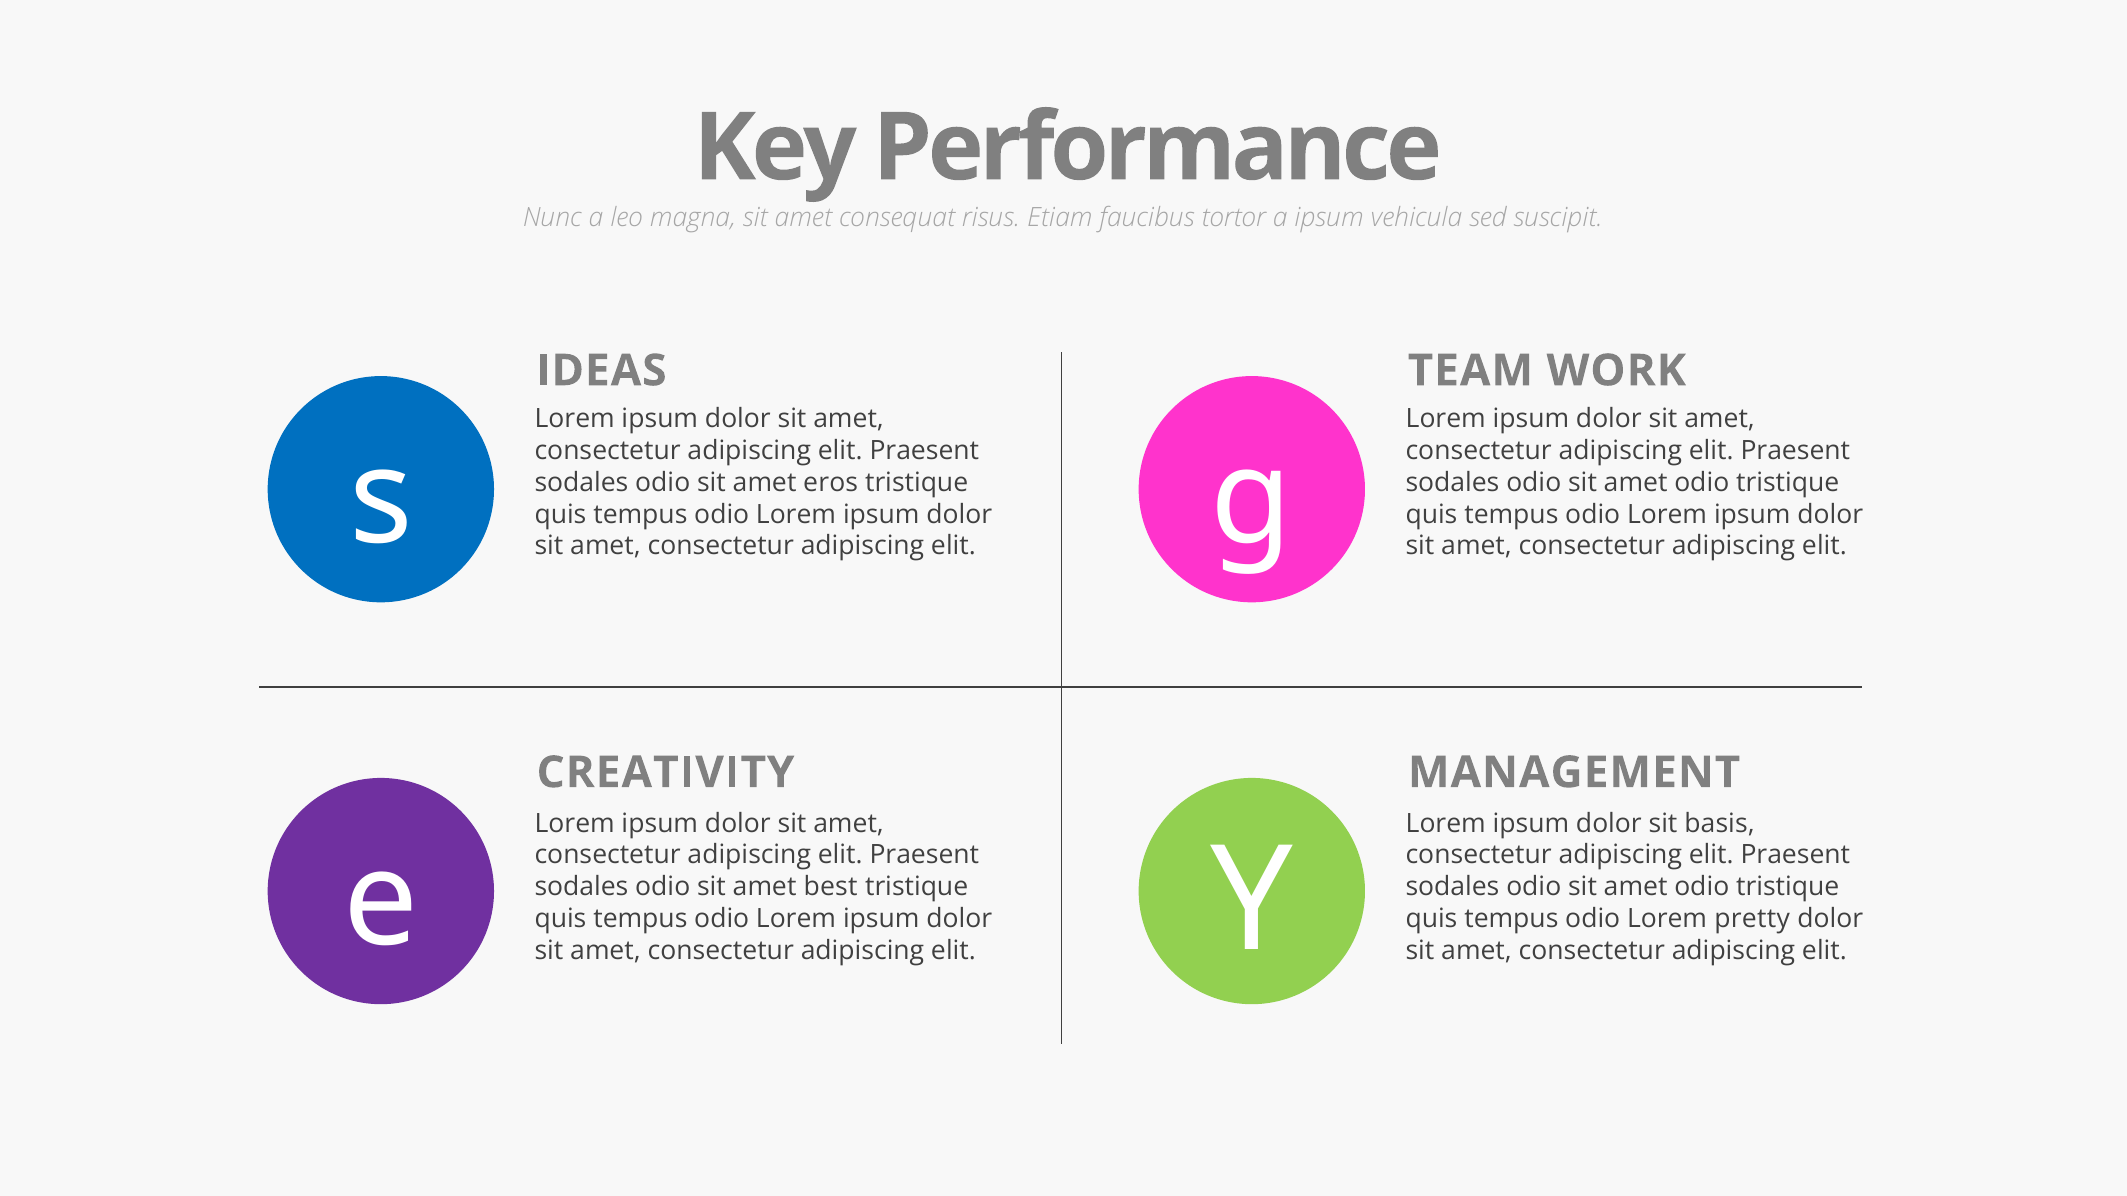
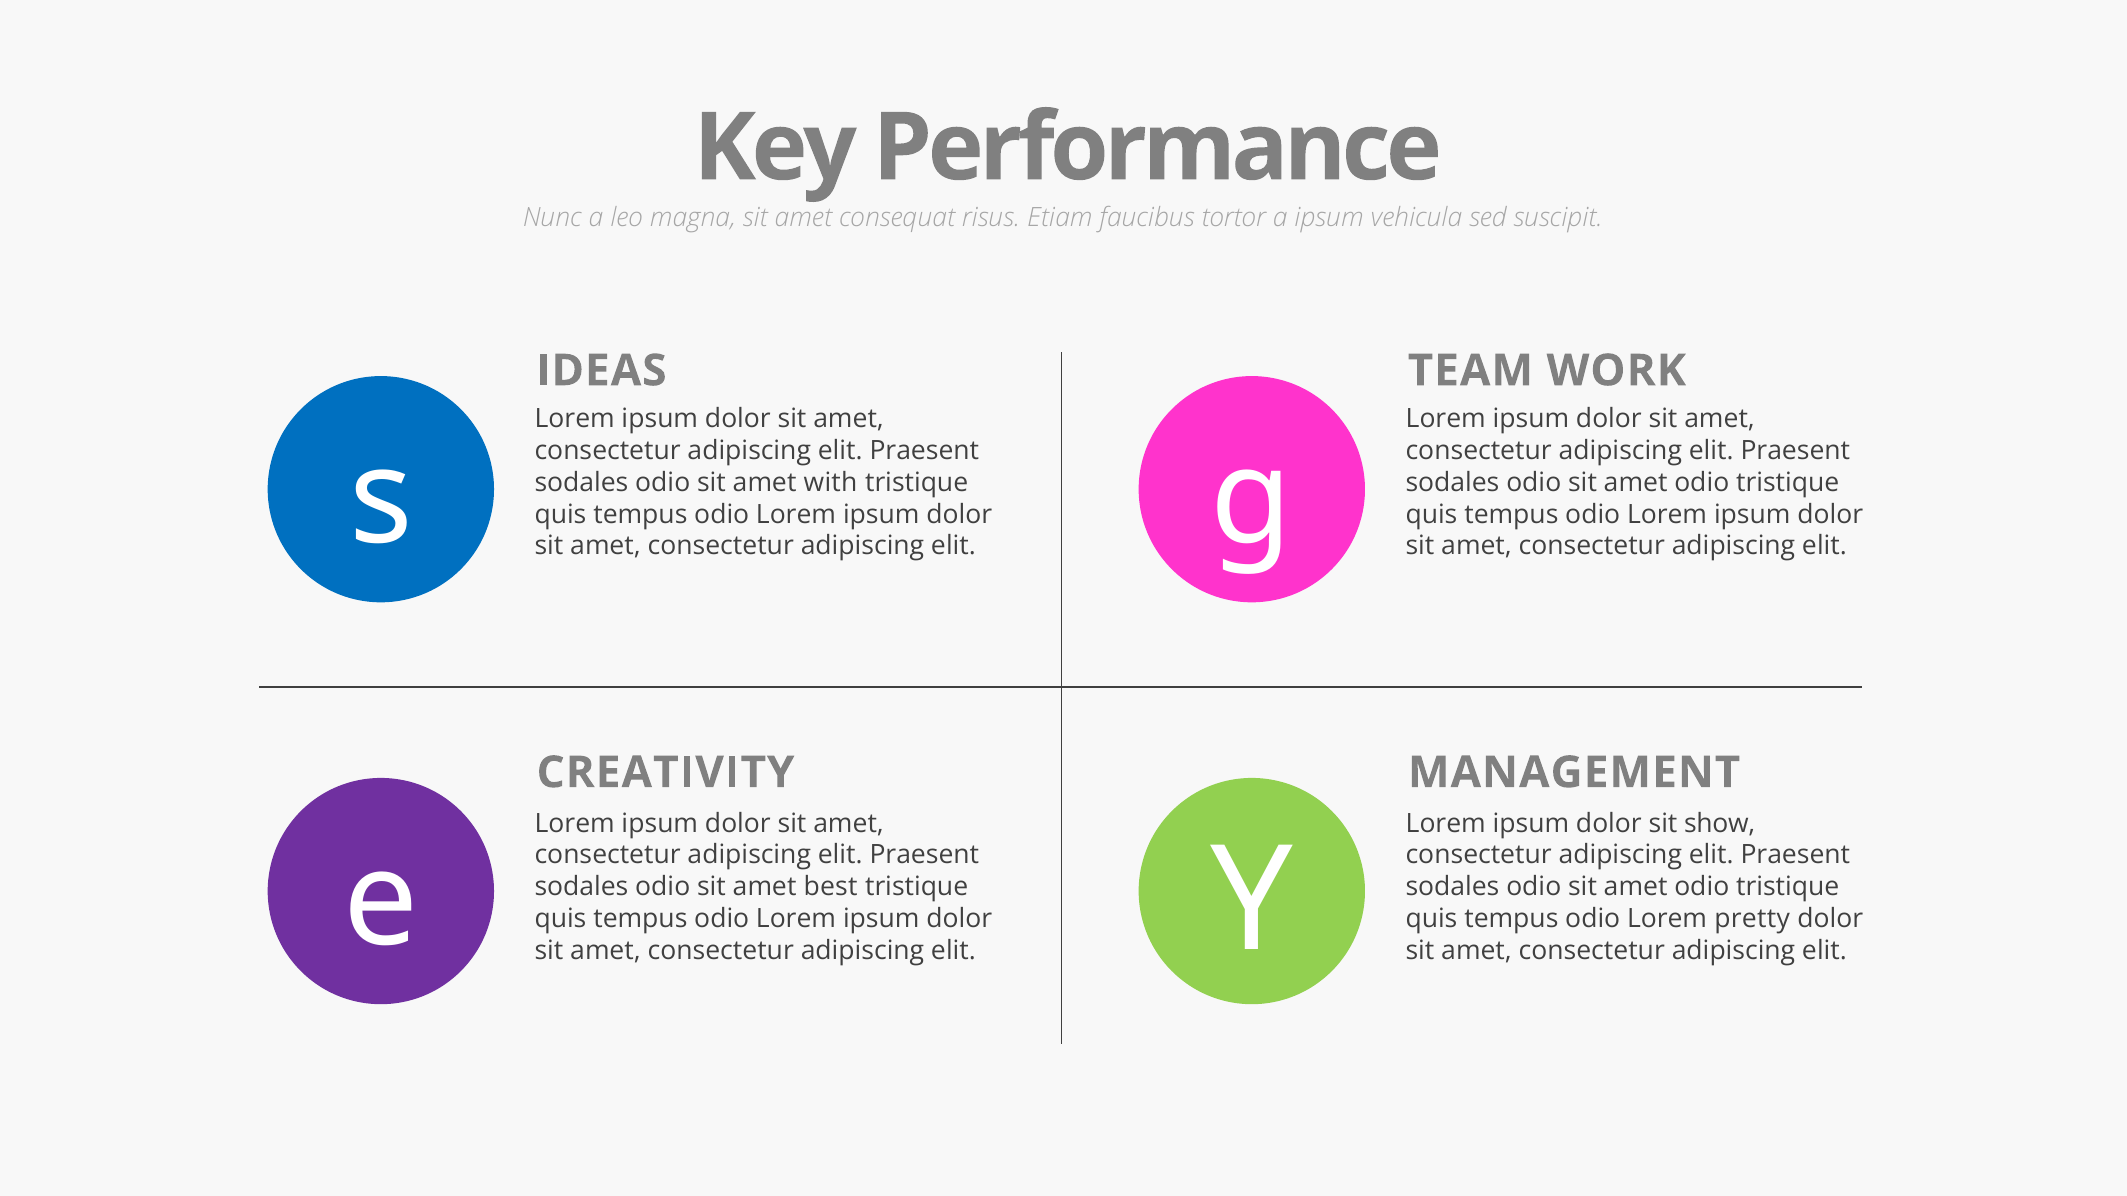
eros: eros -> with
basis: basis -> show
